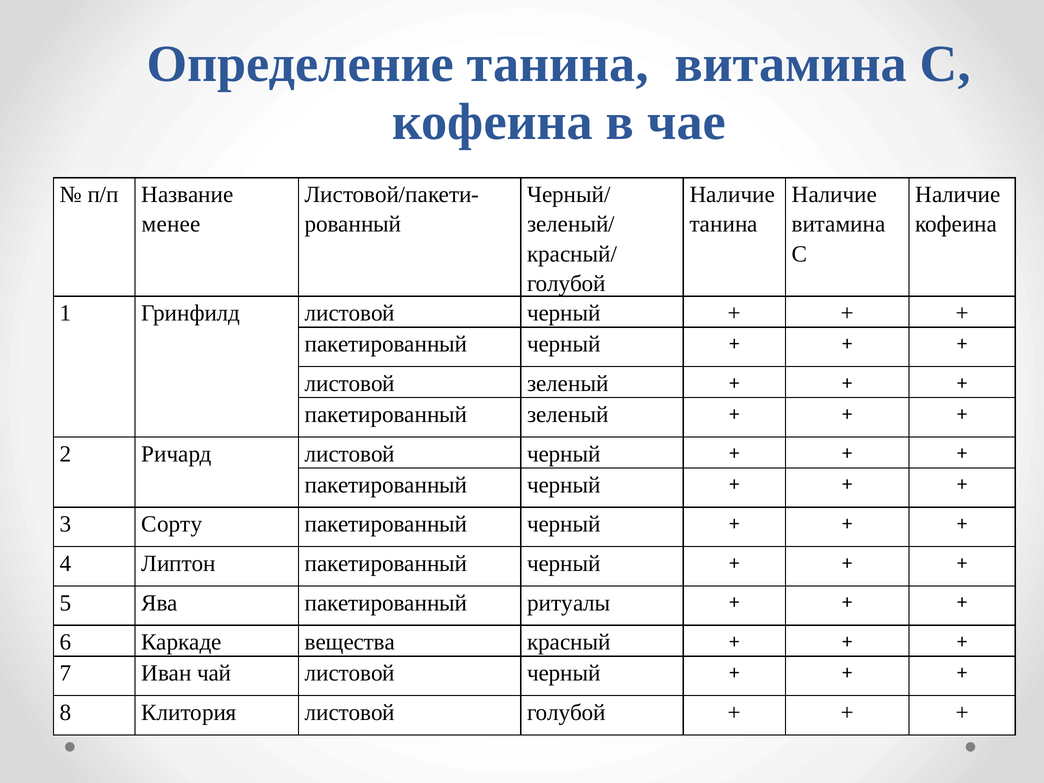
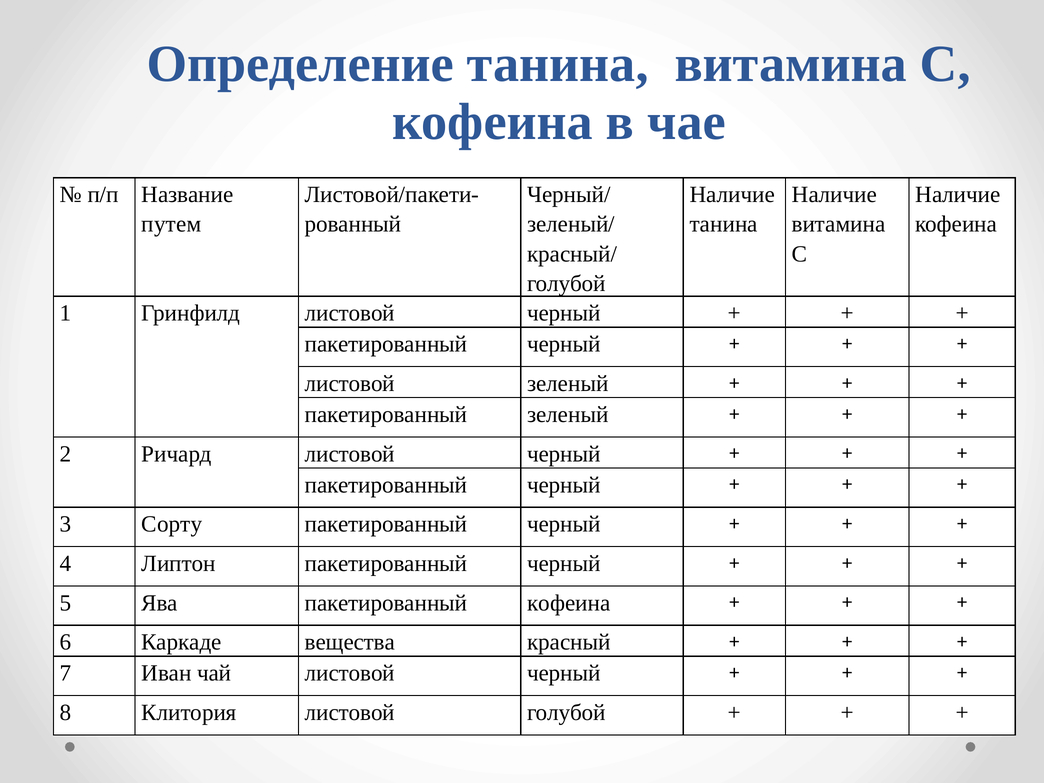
менее: менее -> путем
пакетированный ритуалы: ритуалы -> кофеина
